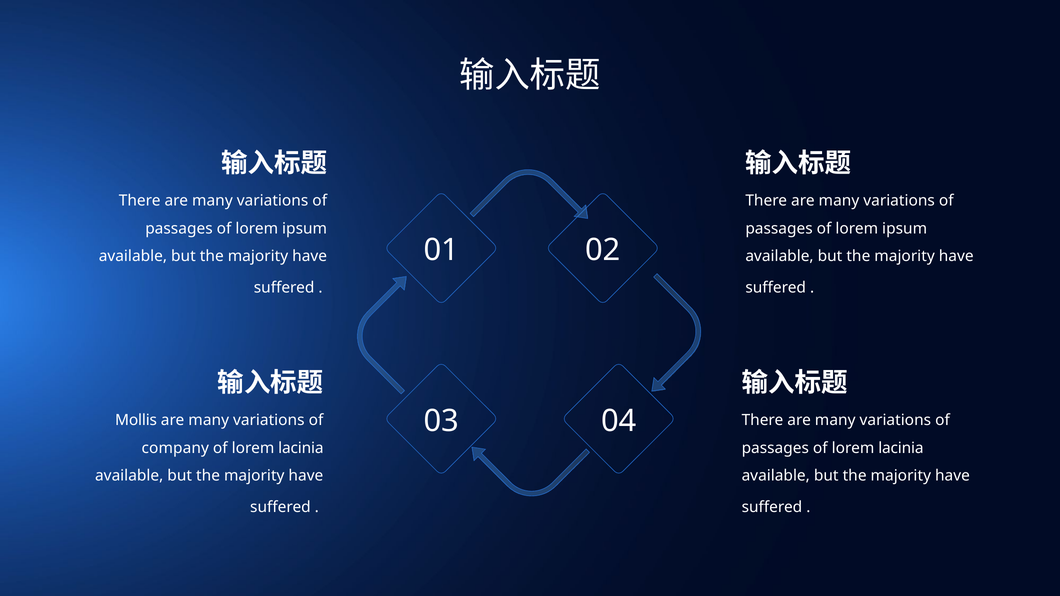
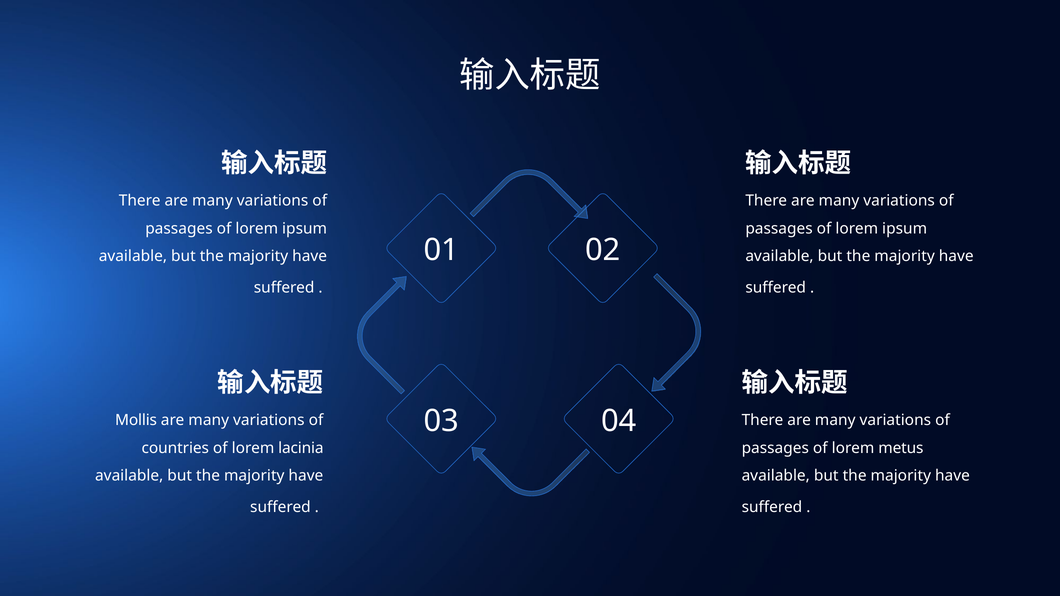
company: company -> countries
passages of lorem lacinia: lacinia -> metus
